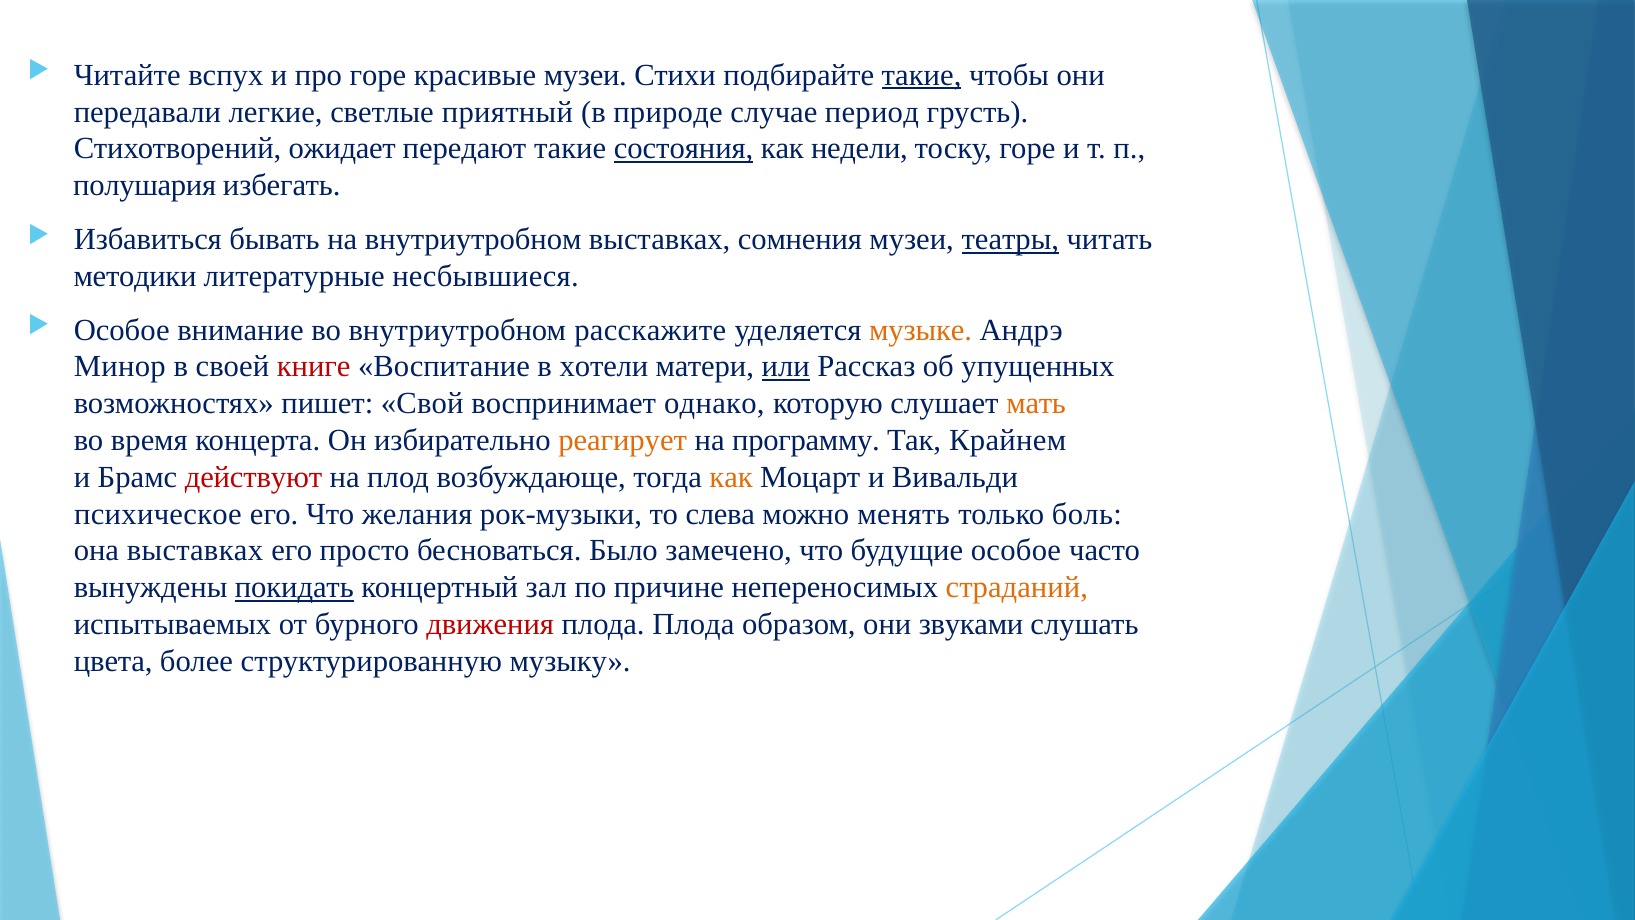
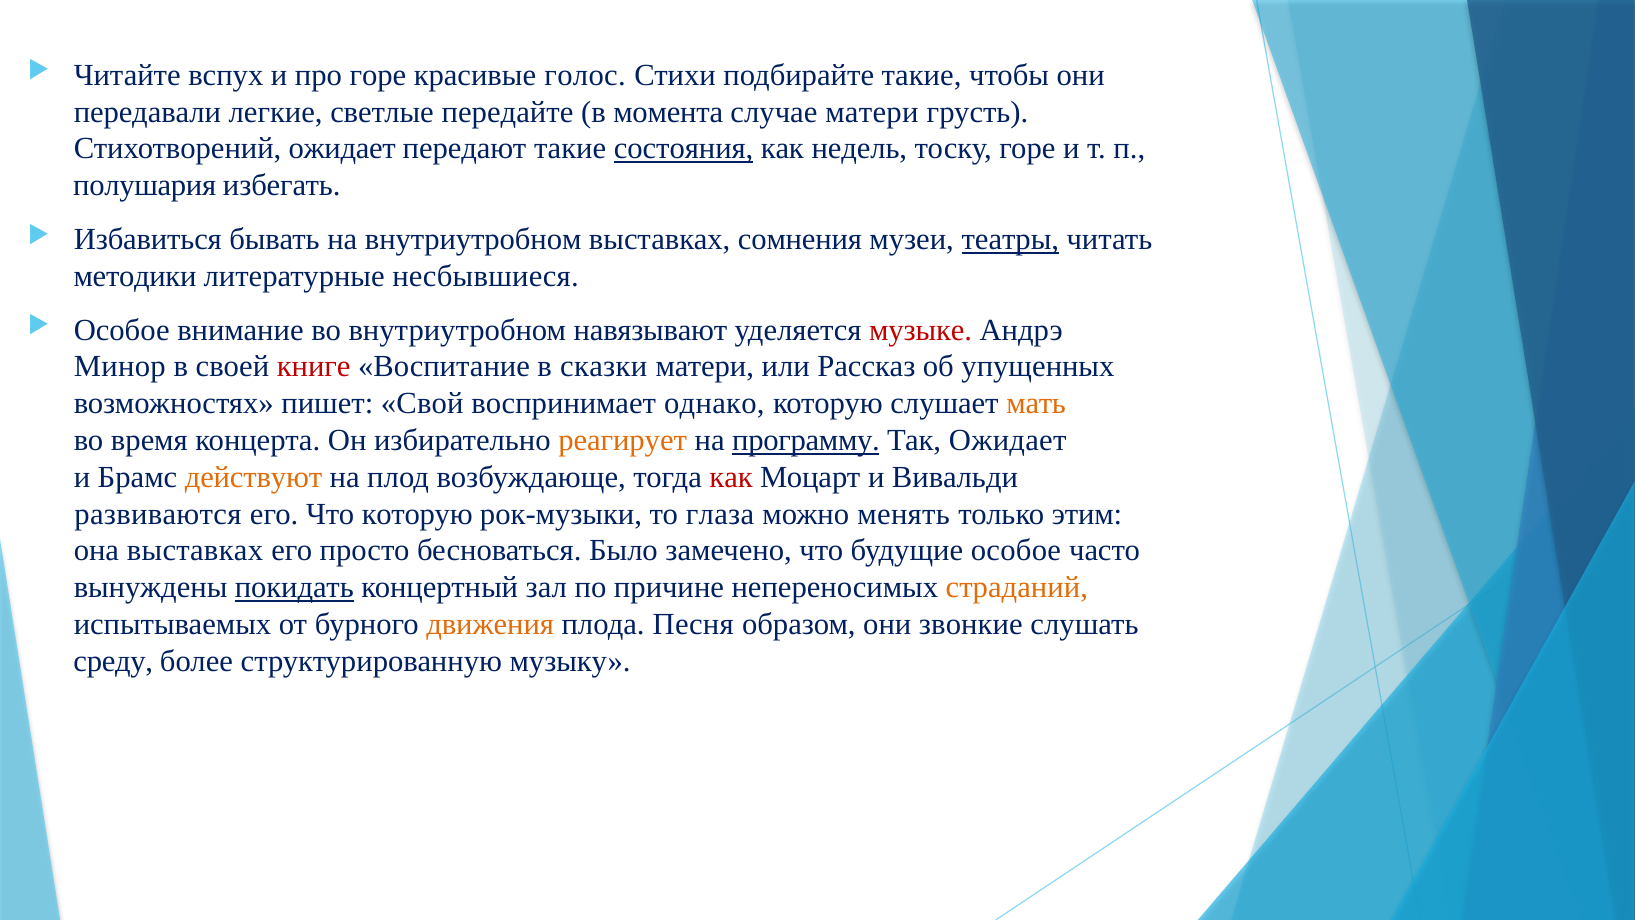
красивые музеи: музеи -> голос
такие at (922, 75) underline: present -> none
приятный: приятный -> передайте
природе: природе -> момента
случае период: период -> матери
недели: недели -> недель
расскажите: расскажите -> навязывают
музыке colour: orange -> red
хотели: хотели -> сказки
или underline: present -> none
программу underline: none -> present
Так Крайнем: Крайнем -> Ожидает
действуют colour: red -> orange
как at (731, 477) colour: orange -> red
психическое: психическое -> развиваются
Что желания: желания -> которую
слева: слева -> глаза
боль: боль -> этим
движения colour: red -> orange
плода Плода: Плода -> Песня
звуками: звуками -> звонкие
цвета: цвета -> среду
